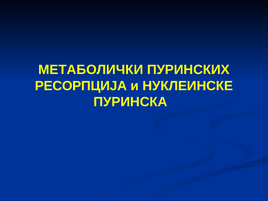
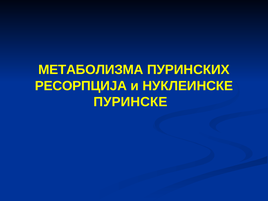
МЕТАБОЛИЧКИ: МЕТАБОЛИЧКИ -> МЕТАБОЛИЗМА
ПУРИНСКА: ПУРИНСКА -> ПУРИНСКЕ
